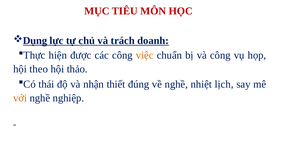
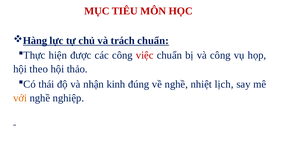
Dụng: Dụng -> Hàng
trách doanh: doanh -> chuẩn
việc colour: orange -> red
thiết: thiết -> kinh
